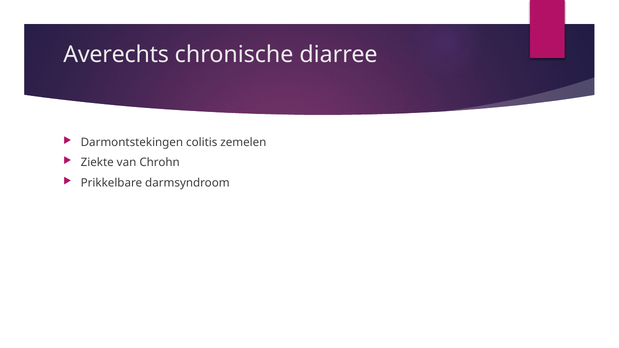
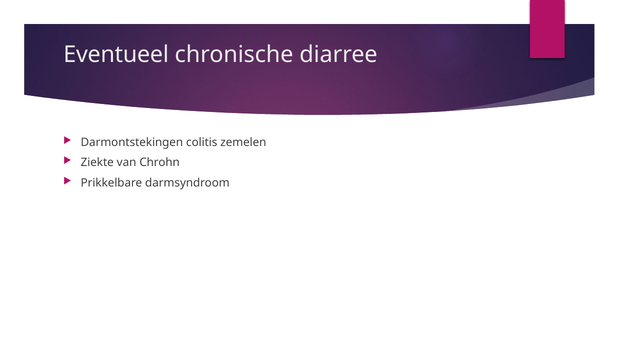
Averechts: Averechts -> Eventueel
